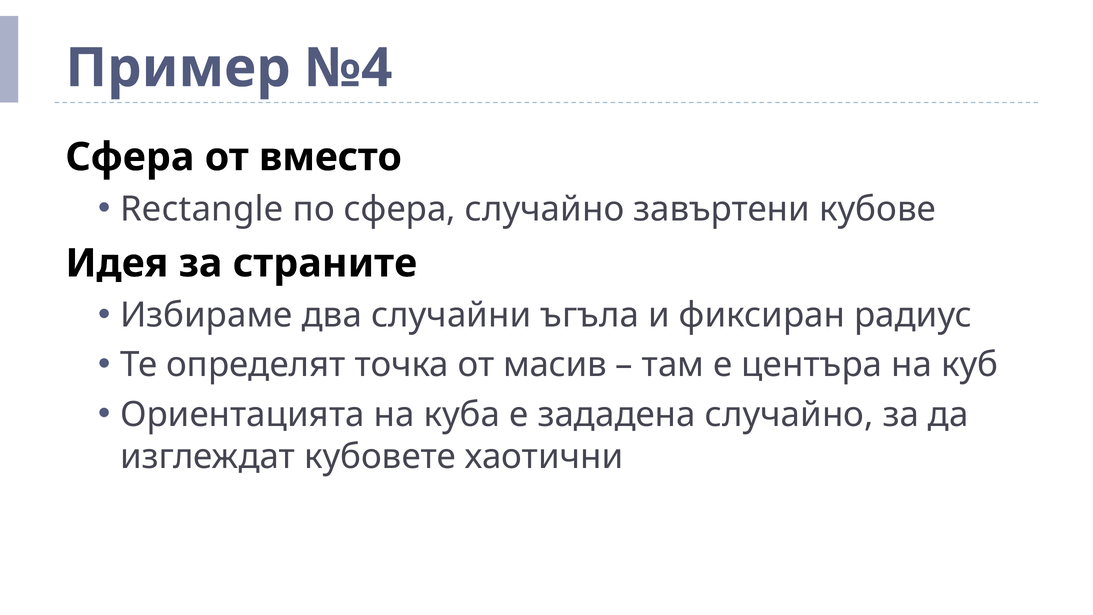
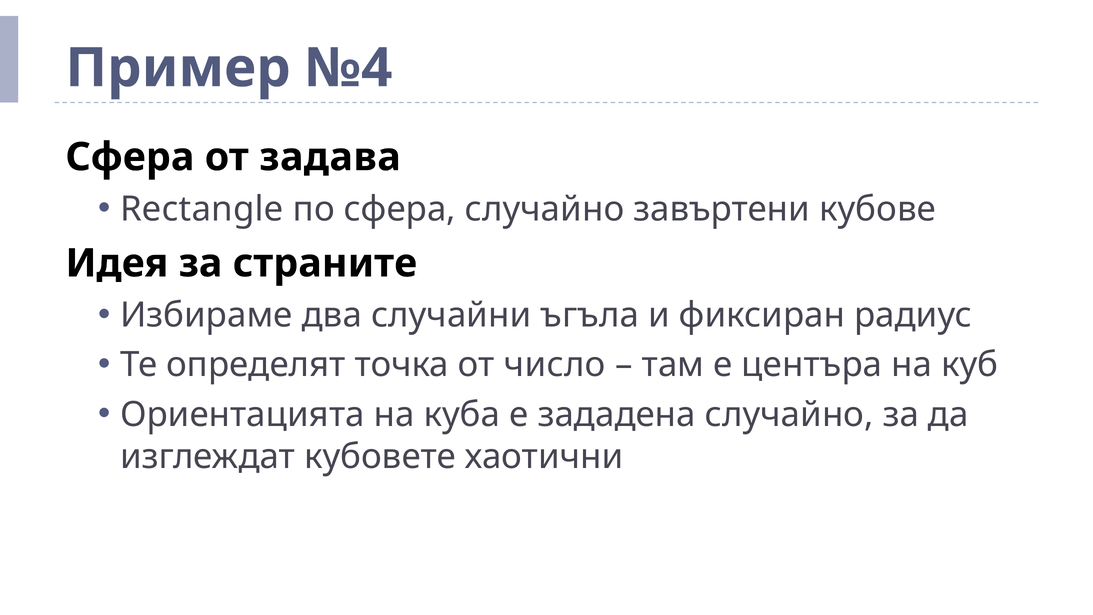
вместо: вместо -> задава
масив: масив -> число
